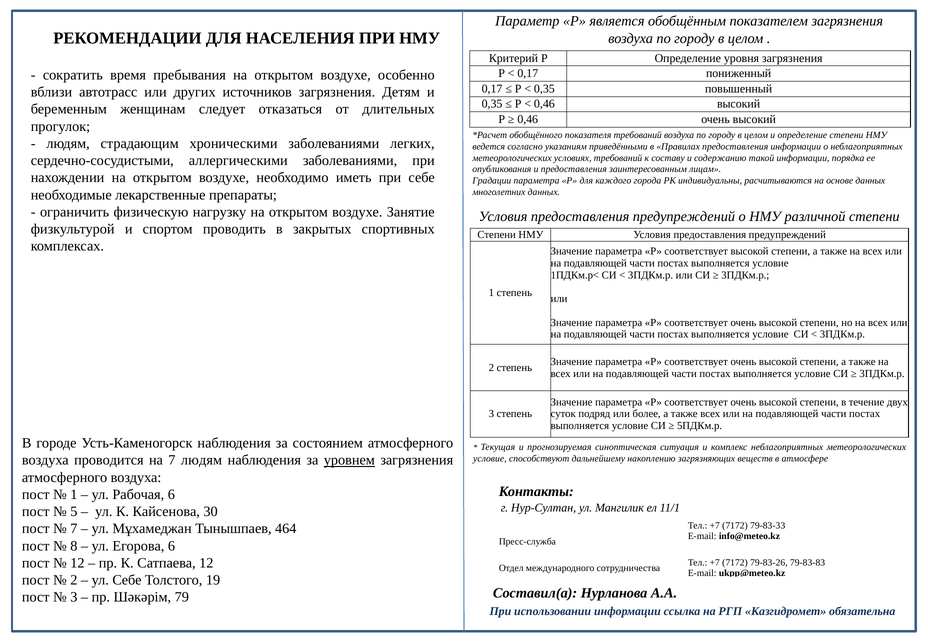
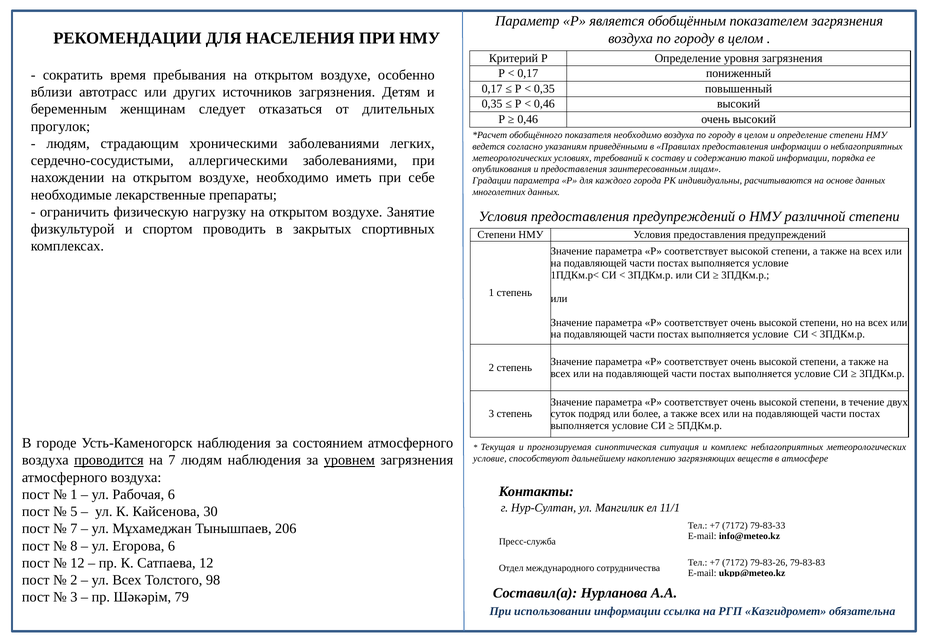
показателя требований: требований -> необходимо
проводится underline: none -> present
464: 464 -> 206
ул Себе: Себе -> Всех
19: 19 -> 98
